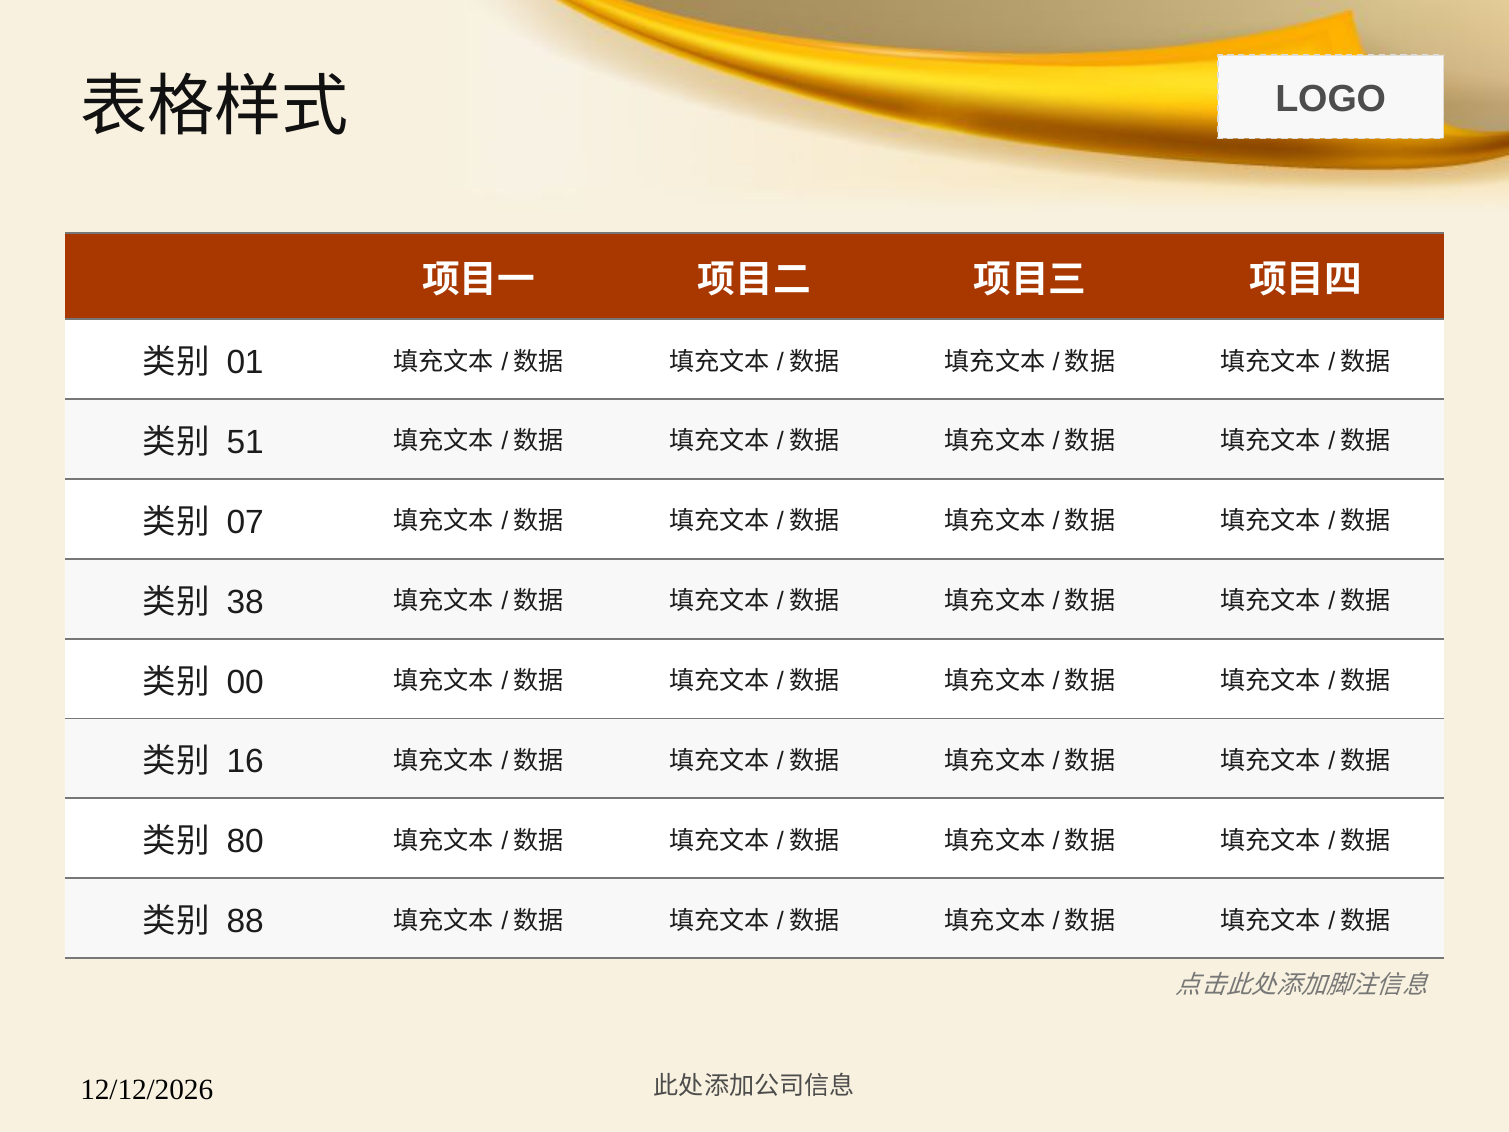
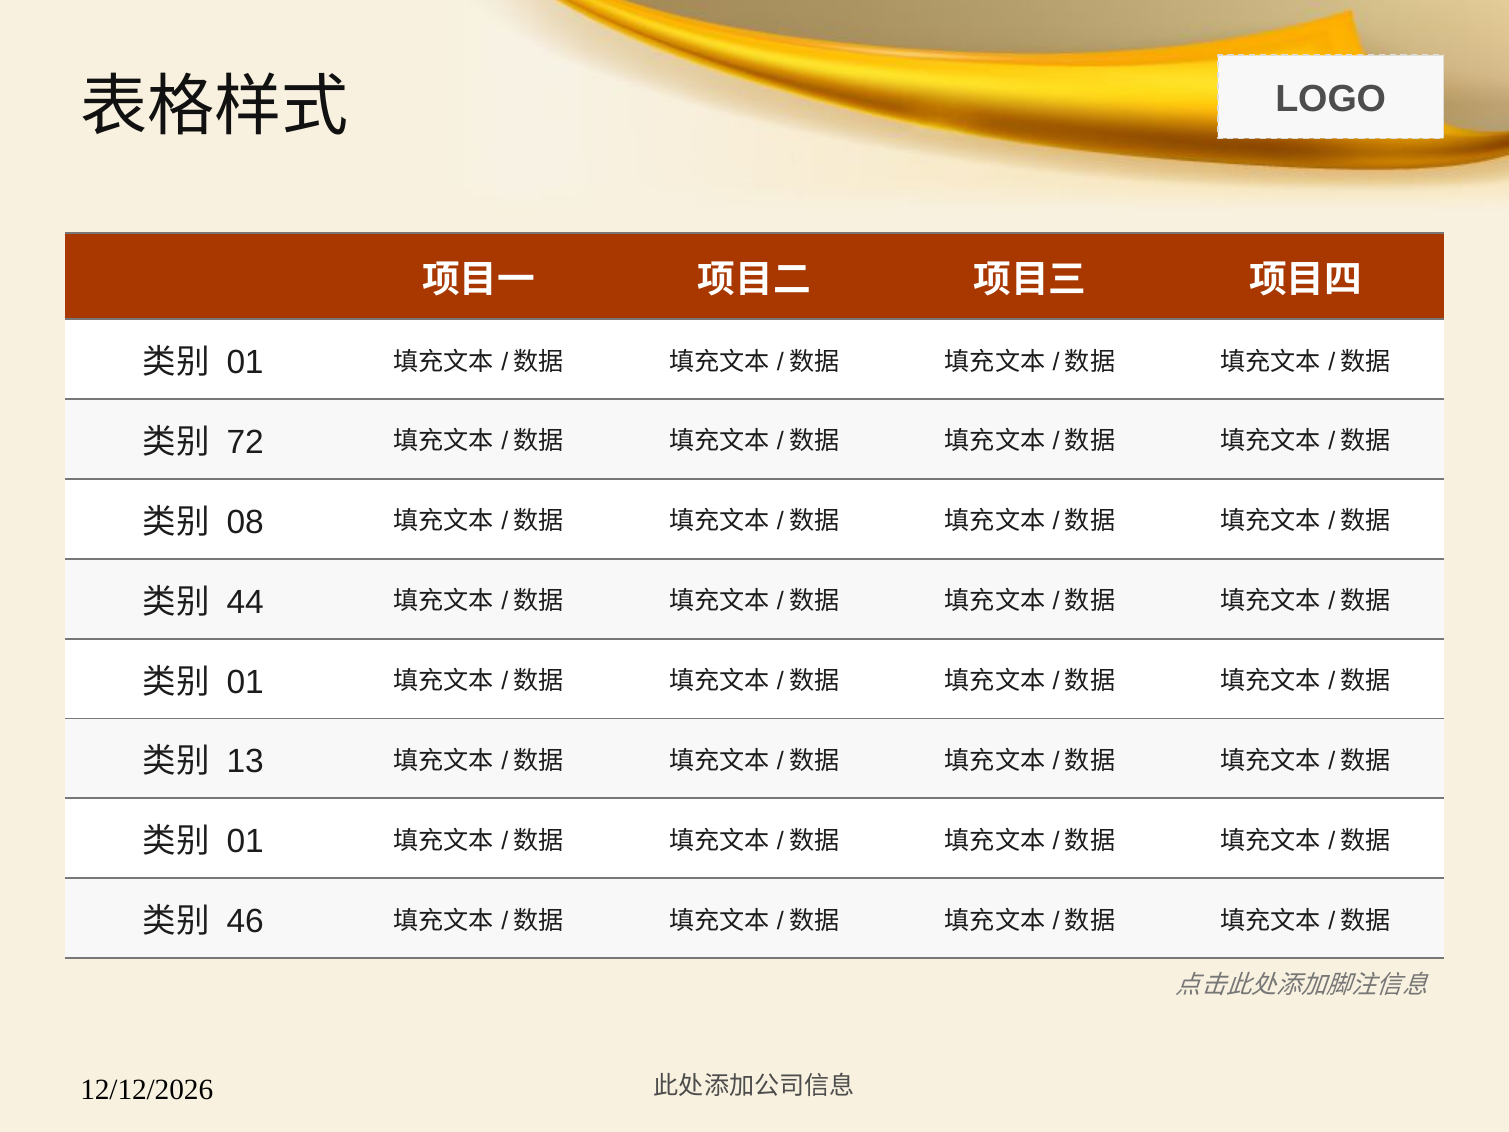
51: 51 -> 72
07: 07 -> 08
38: 38 -> 44
00 at (245, 682): 00 -> 01
16: 16 -> 13
80 at (245, 842): 80 -> 01
88: 88 -> 46
